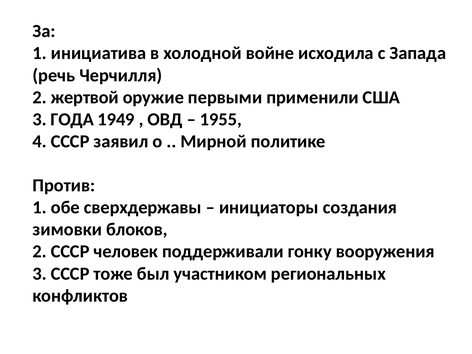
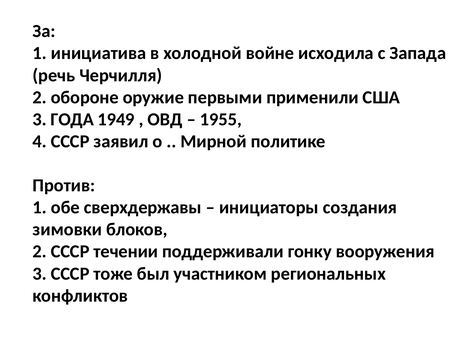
жертвой: жертвой -> обороне
человек: человек -> течении
